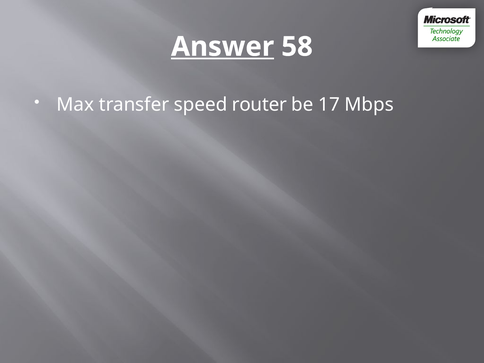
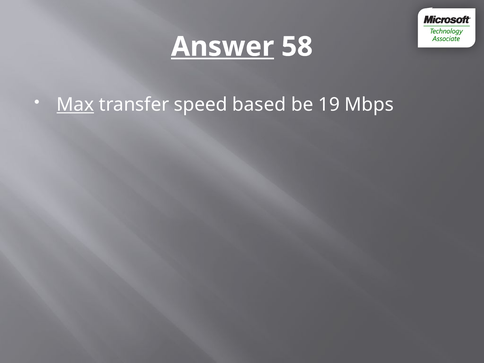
Max underline: none -> present
router: router -> based
17: 17 -> 19
